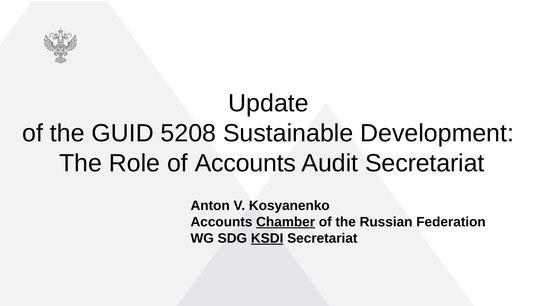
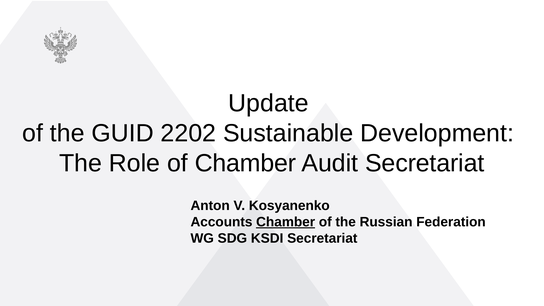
5208: 5208 -> 2202
of Accounts: Accounts -> Chamber
KSDI underline: present -> none
